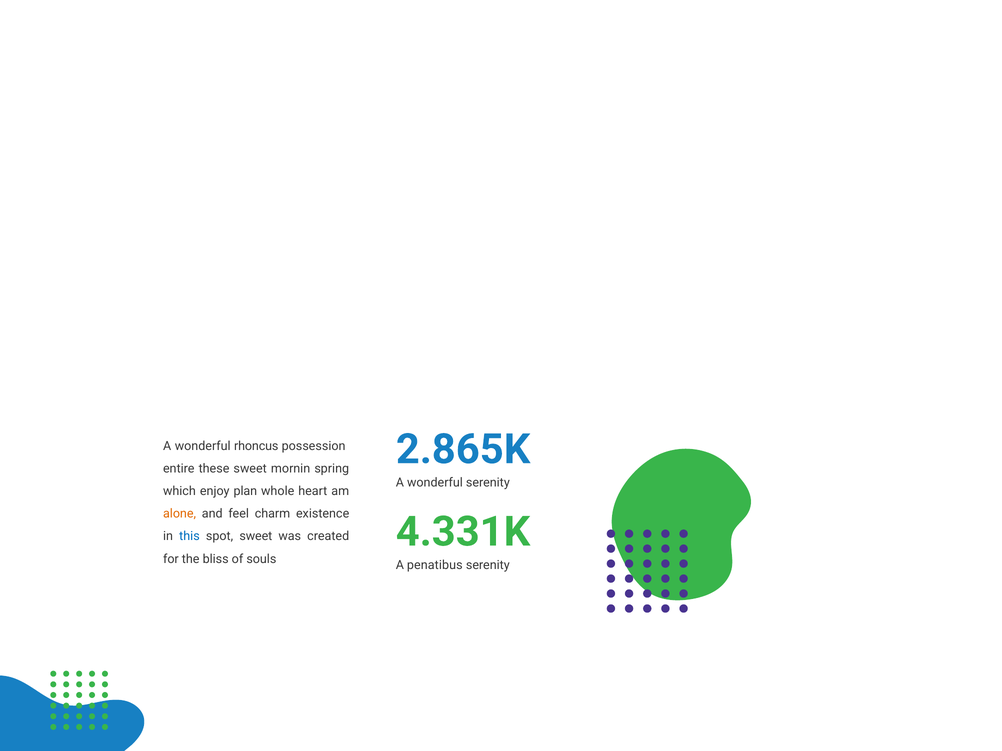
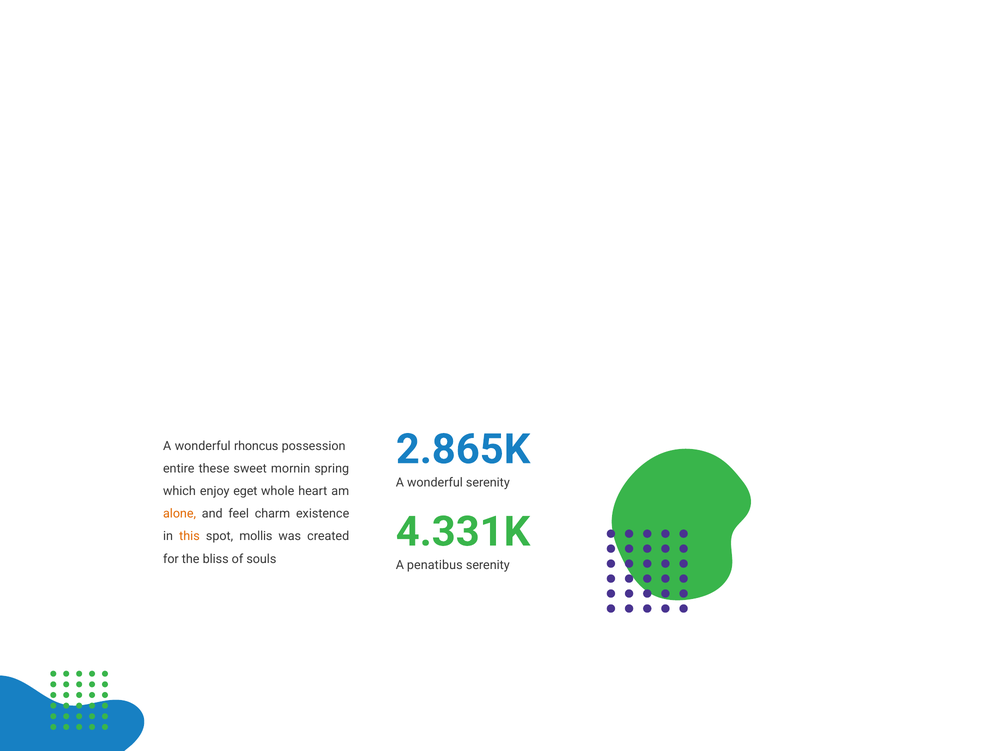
plan: plan -> eget
this colour: blue -> orange
spot sweet: sweet -> mollis
